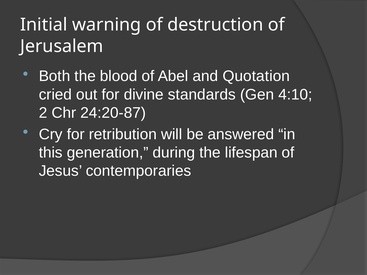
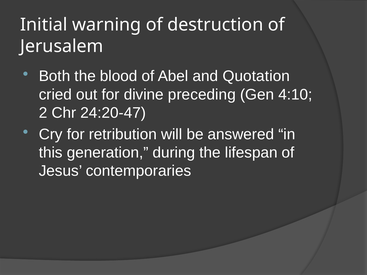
standards: standards -> preceding
24:20-87: 24:20-87 -> 24:20-47
